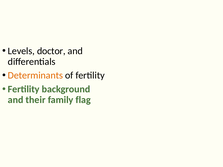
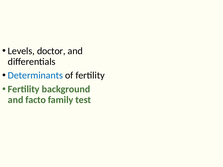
Determinants colour: orange -> blue
their: their -> facto
flag: flag -> test
